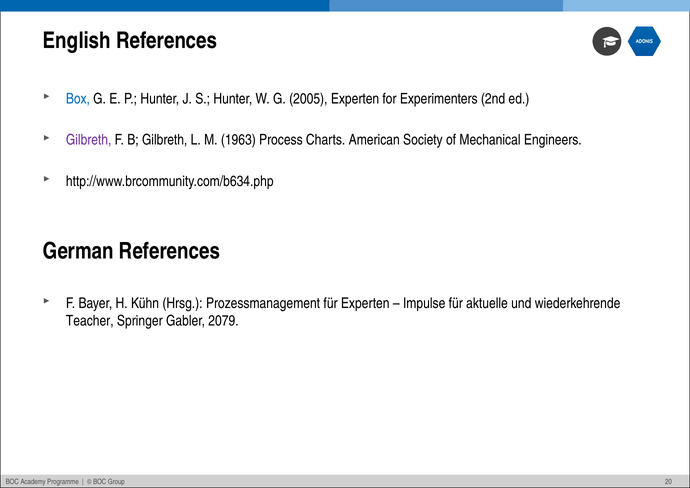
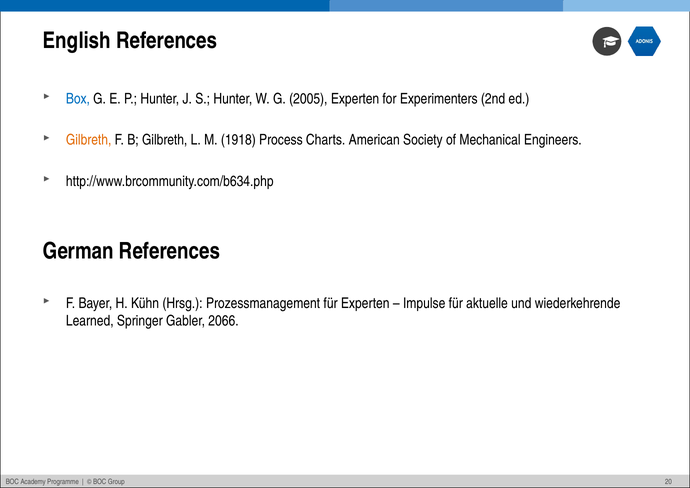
Gilbreth at (89, 140) colour: purple -> orange
1963: 1963 -> 1918
Teacher: Teacher -> Learned
2079: 2079 -> 2066
